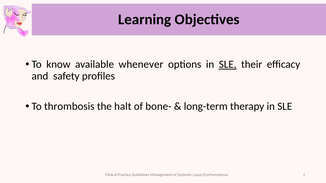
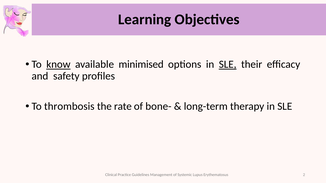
know underline: none -> present
whenever: whenever -> minimised
halt: halt -> rate
